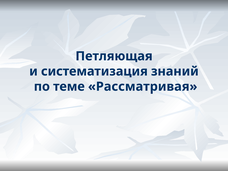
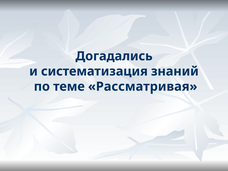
Петляющая: Петляющая -> Догадались
